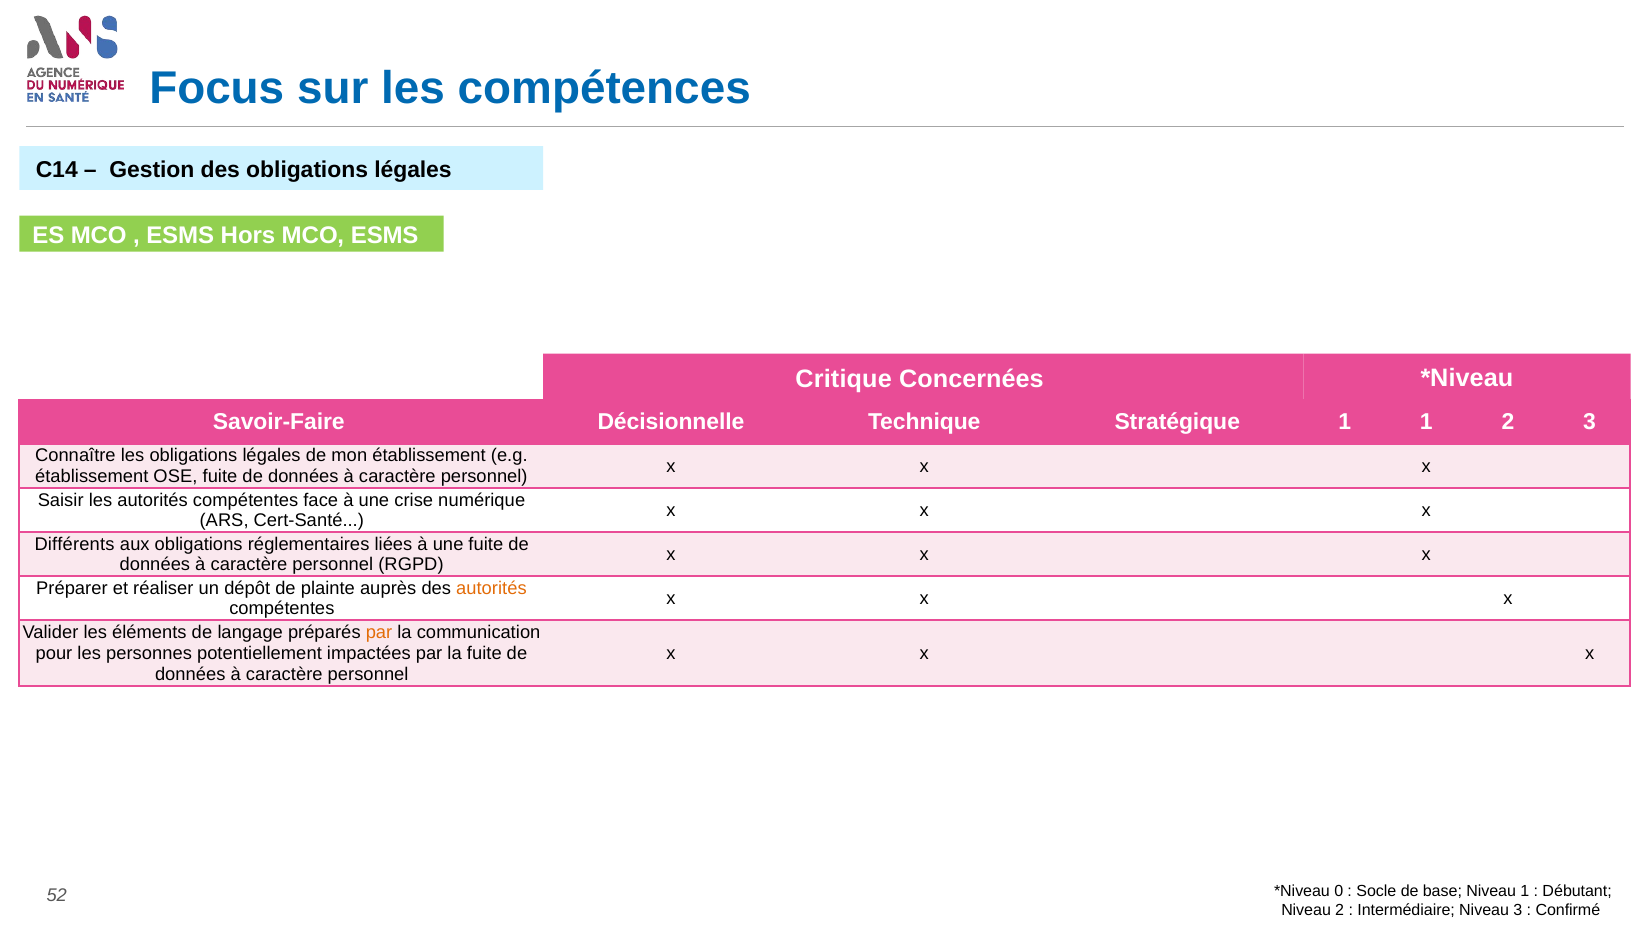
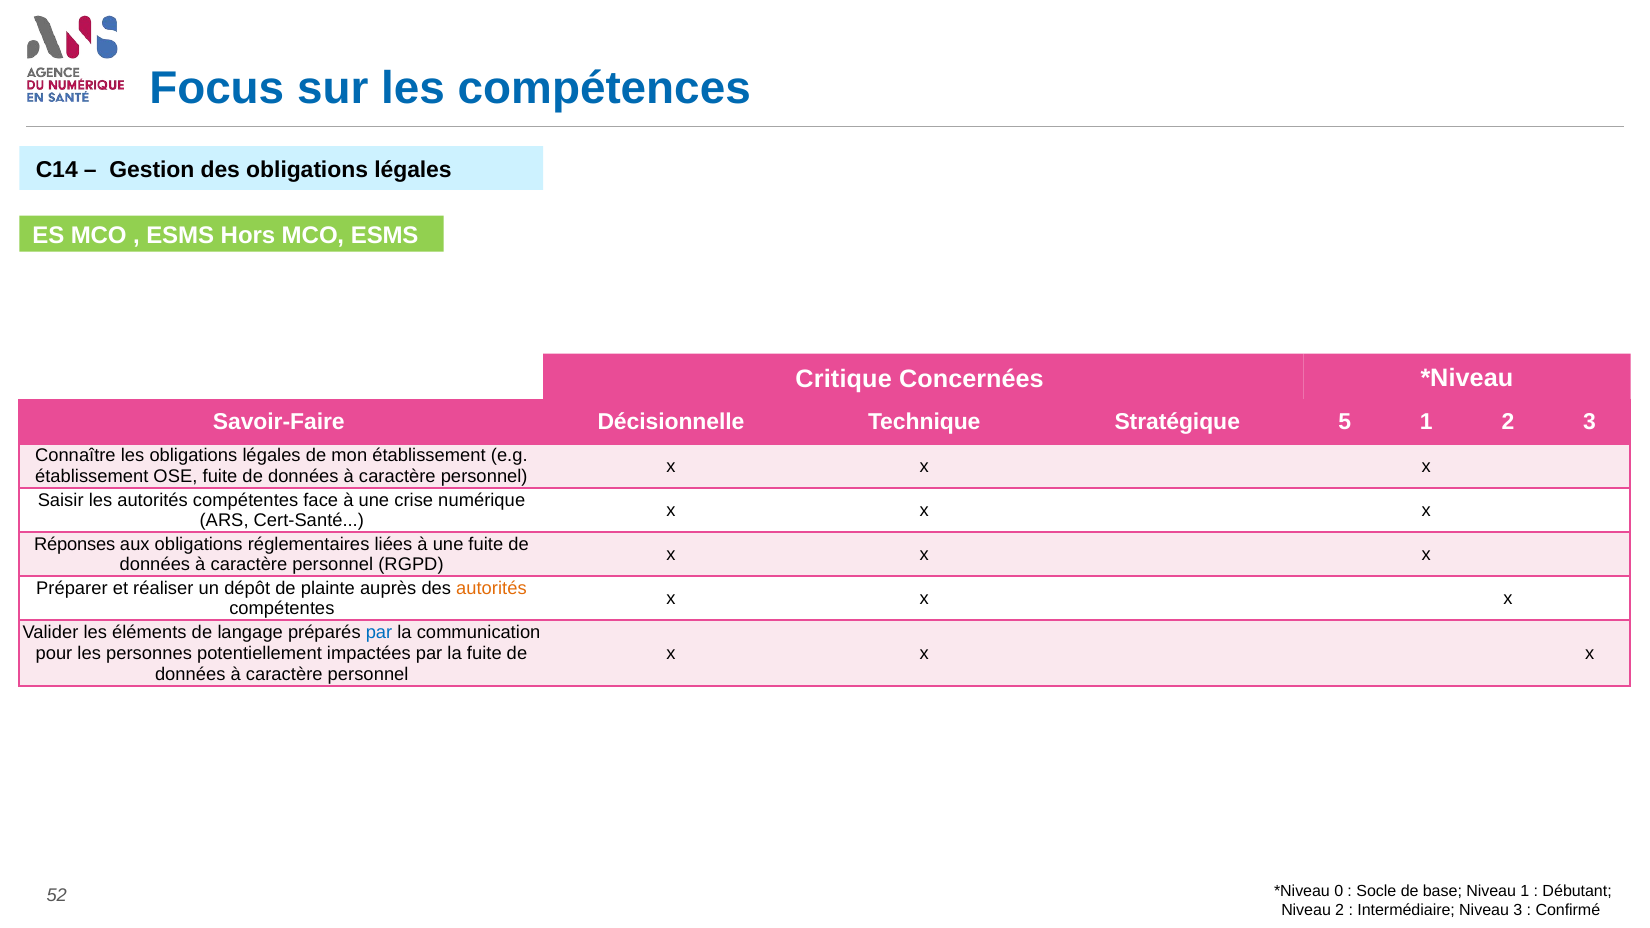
Stratégique 1: 1 -> 5
Différents: Différents -> Réponses
par at (379, 633) colour: orange -> blue
